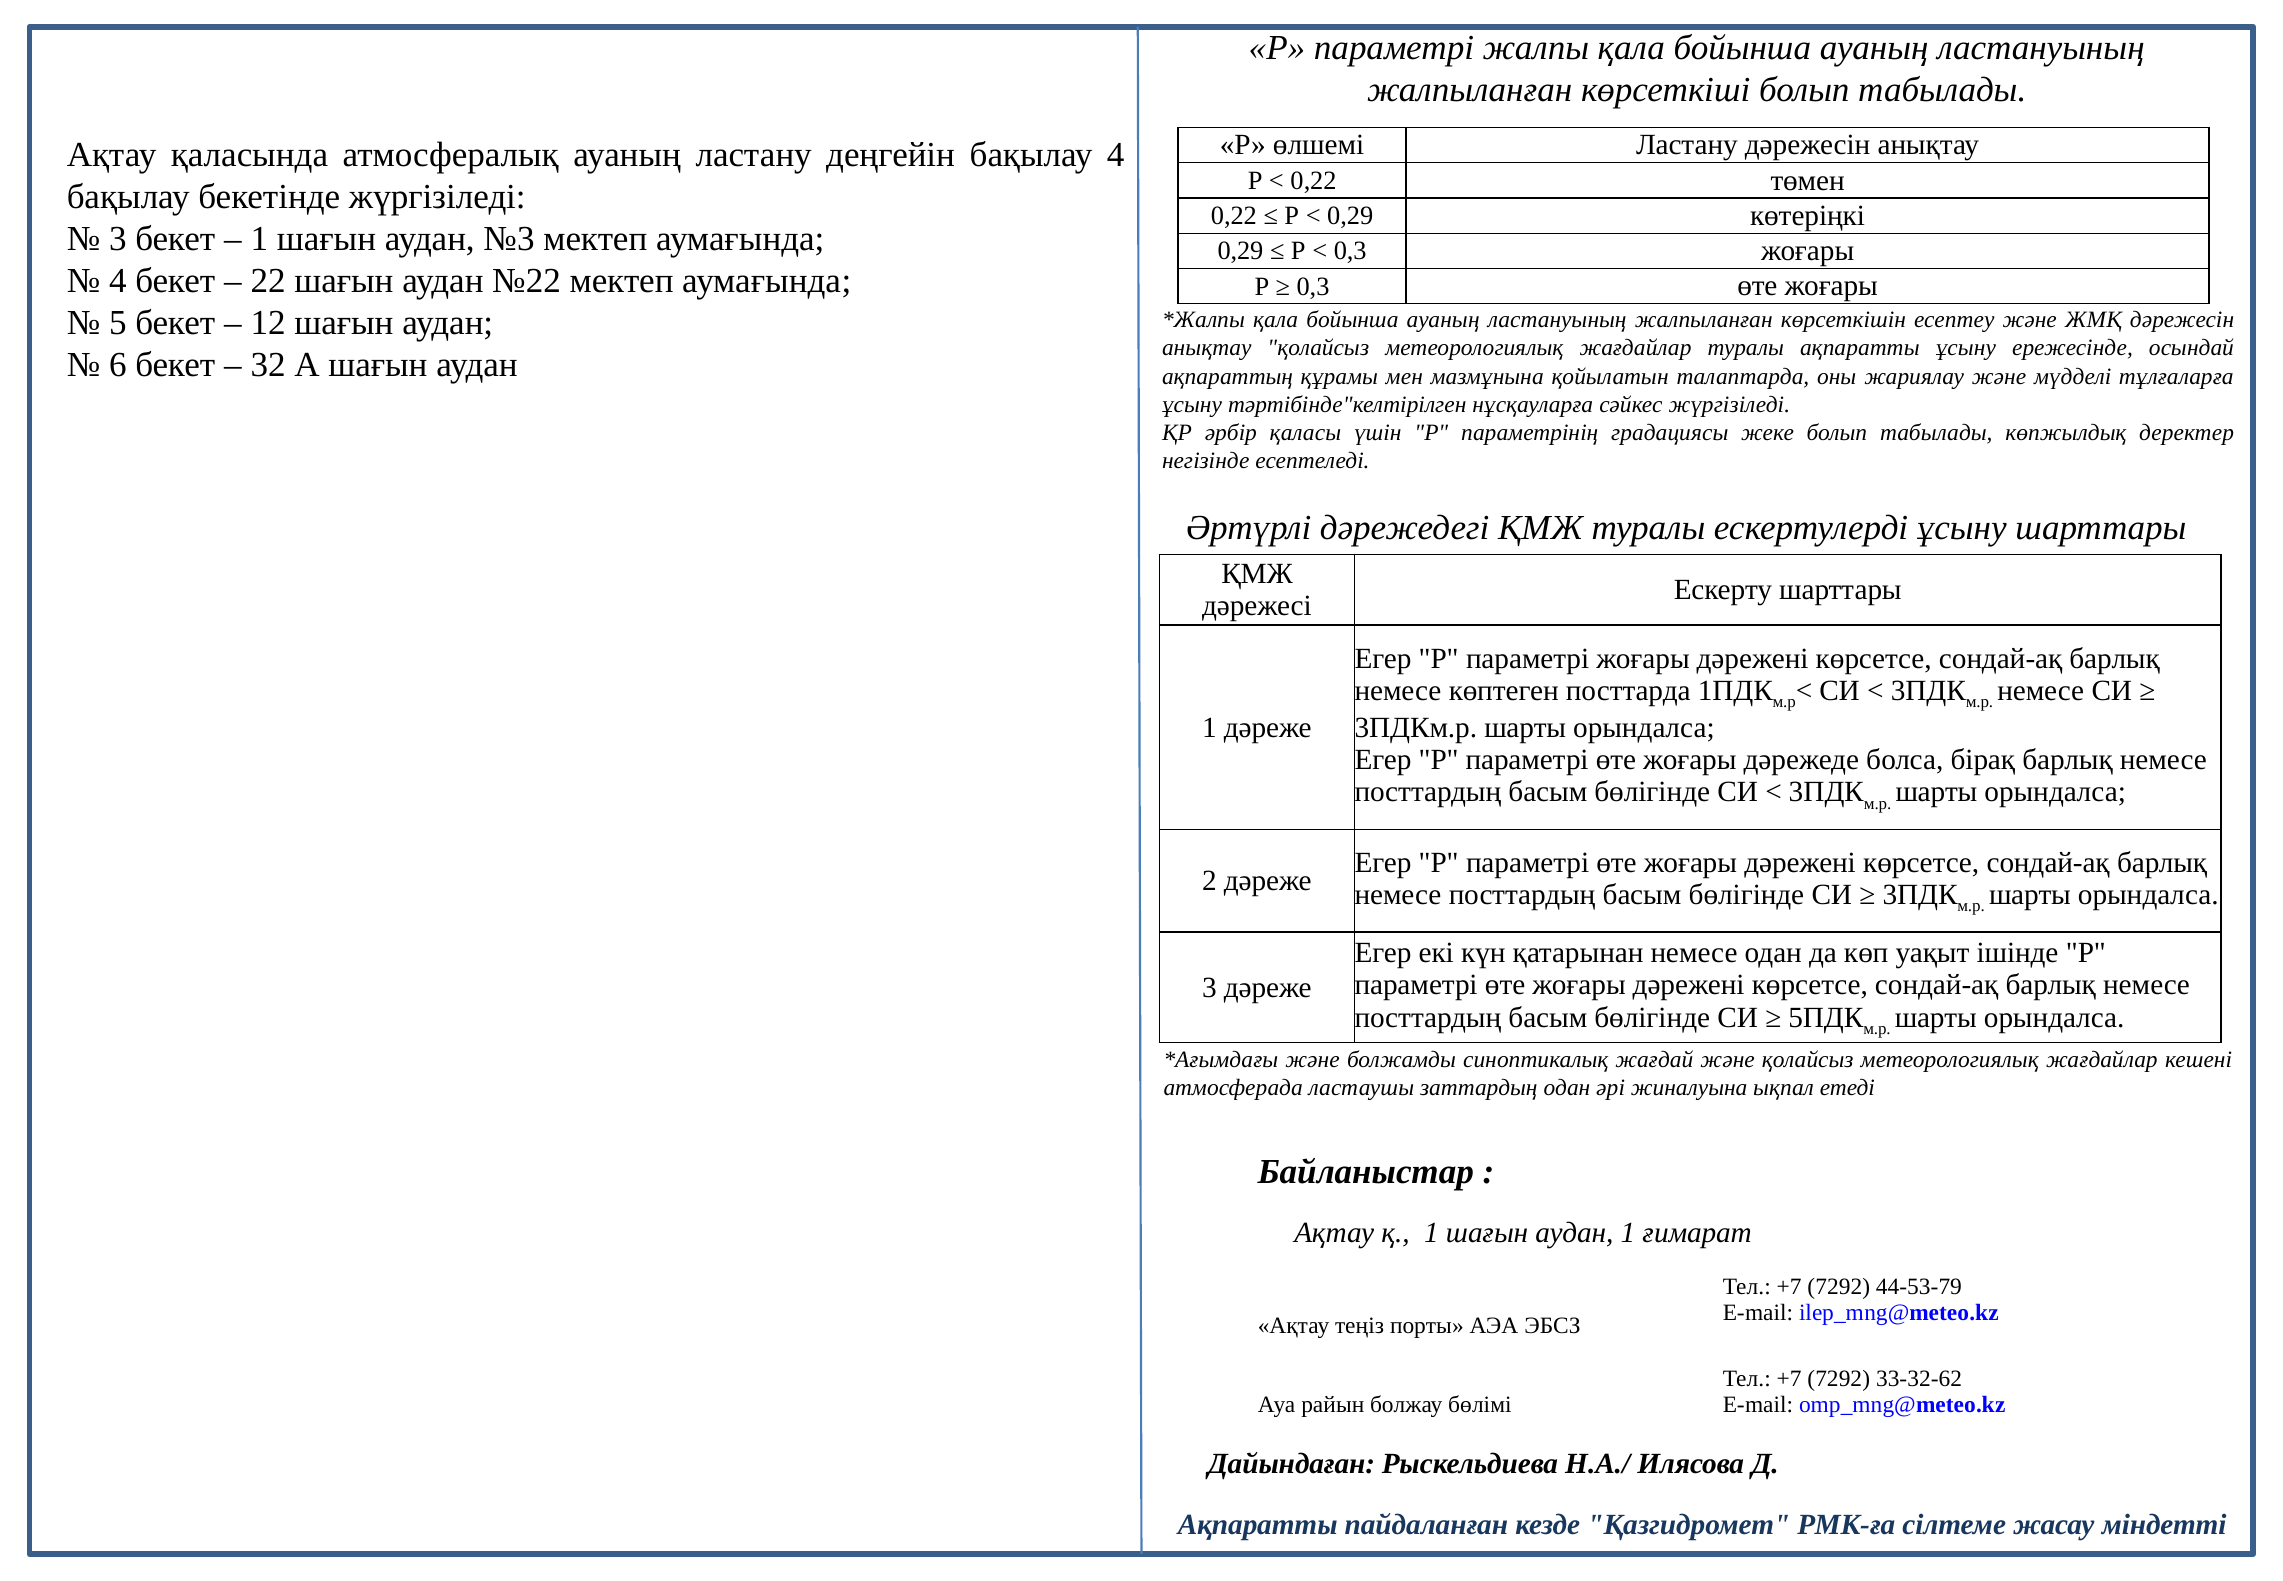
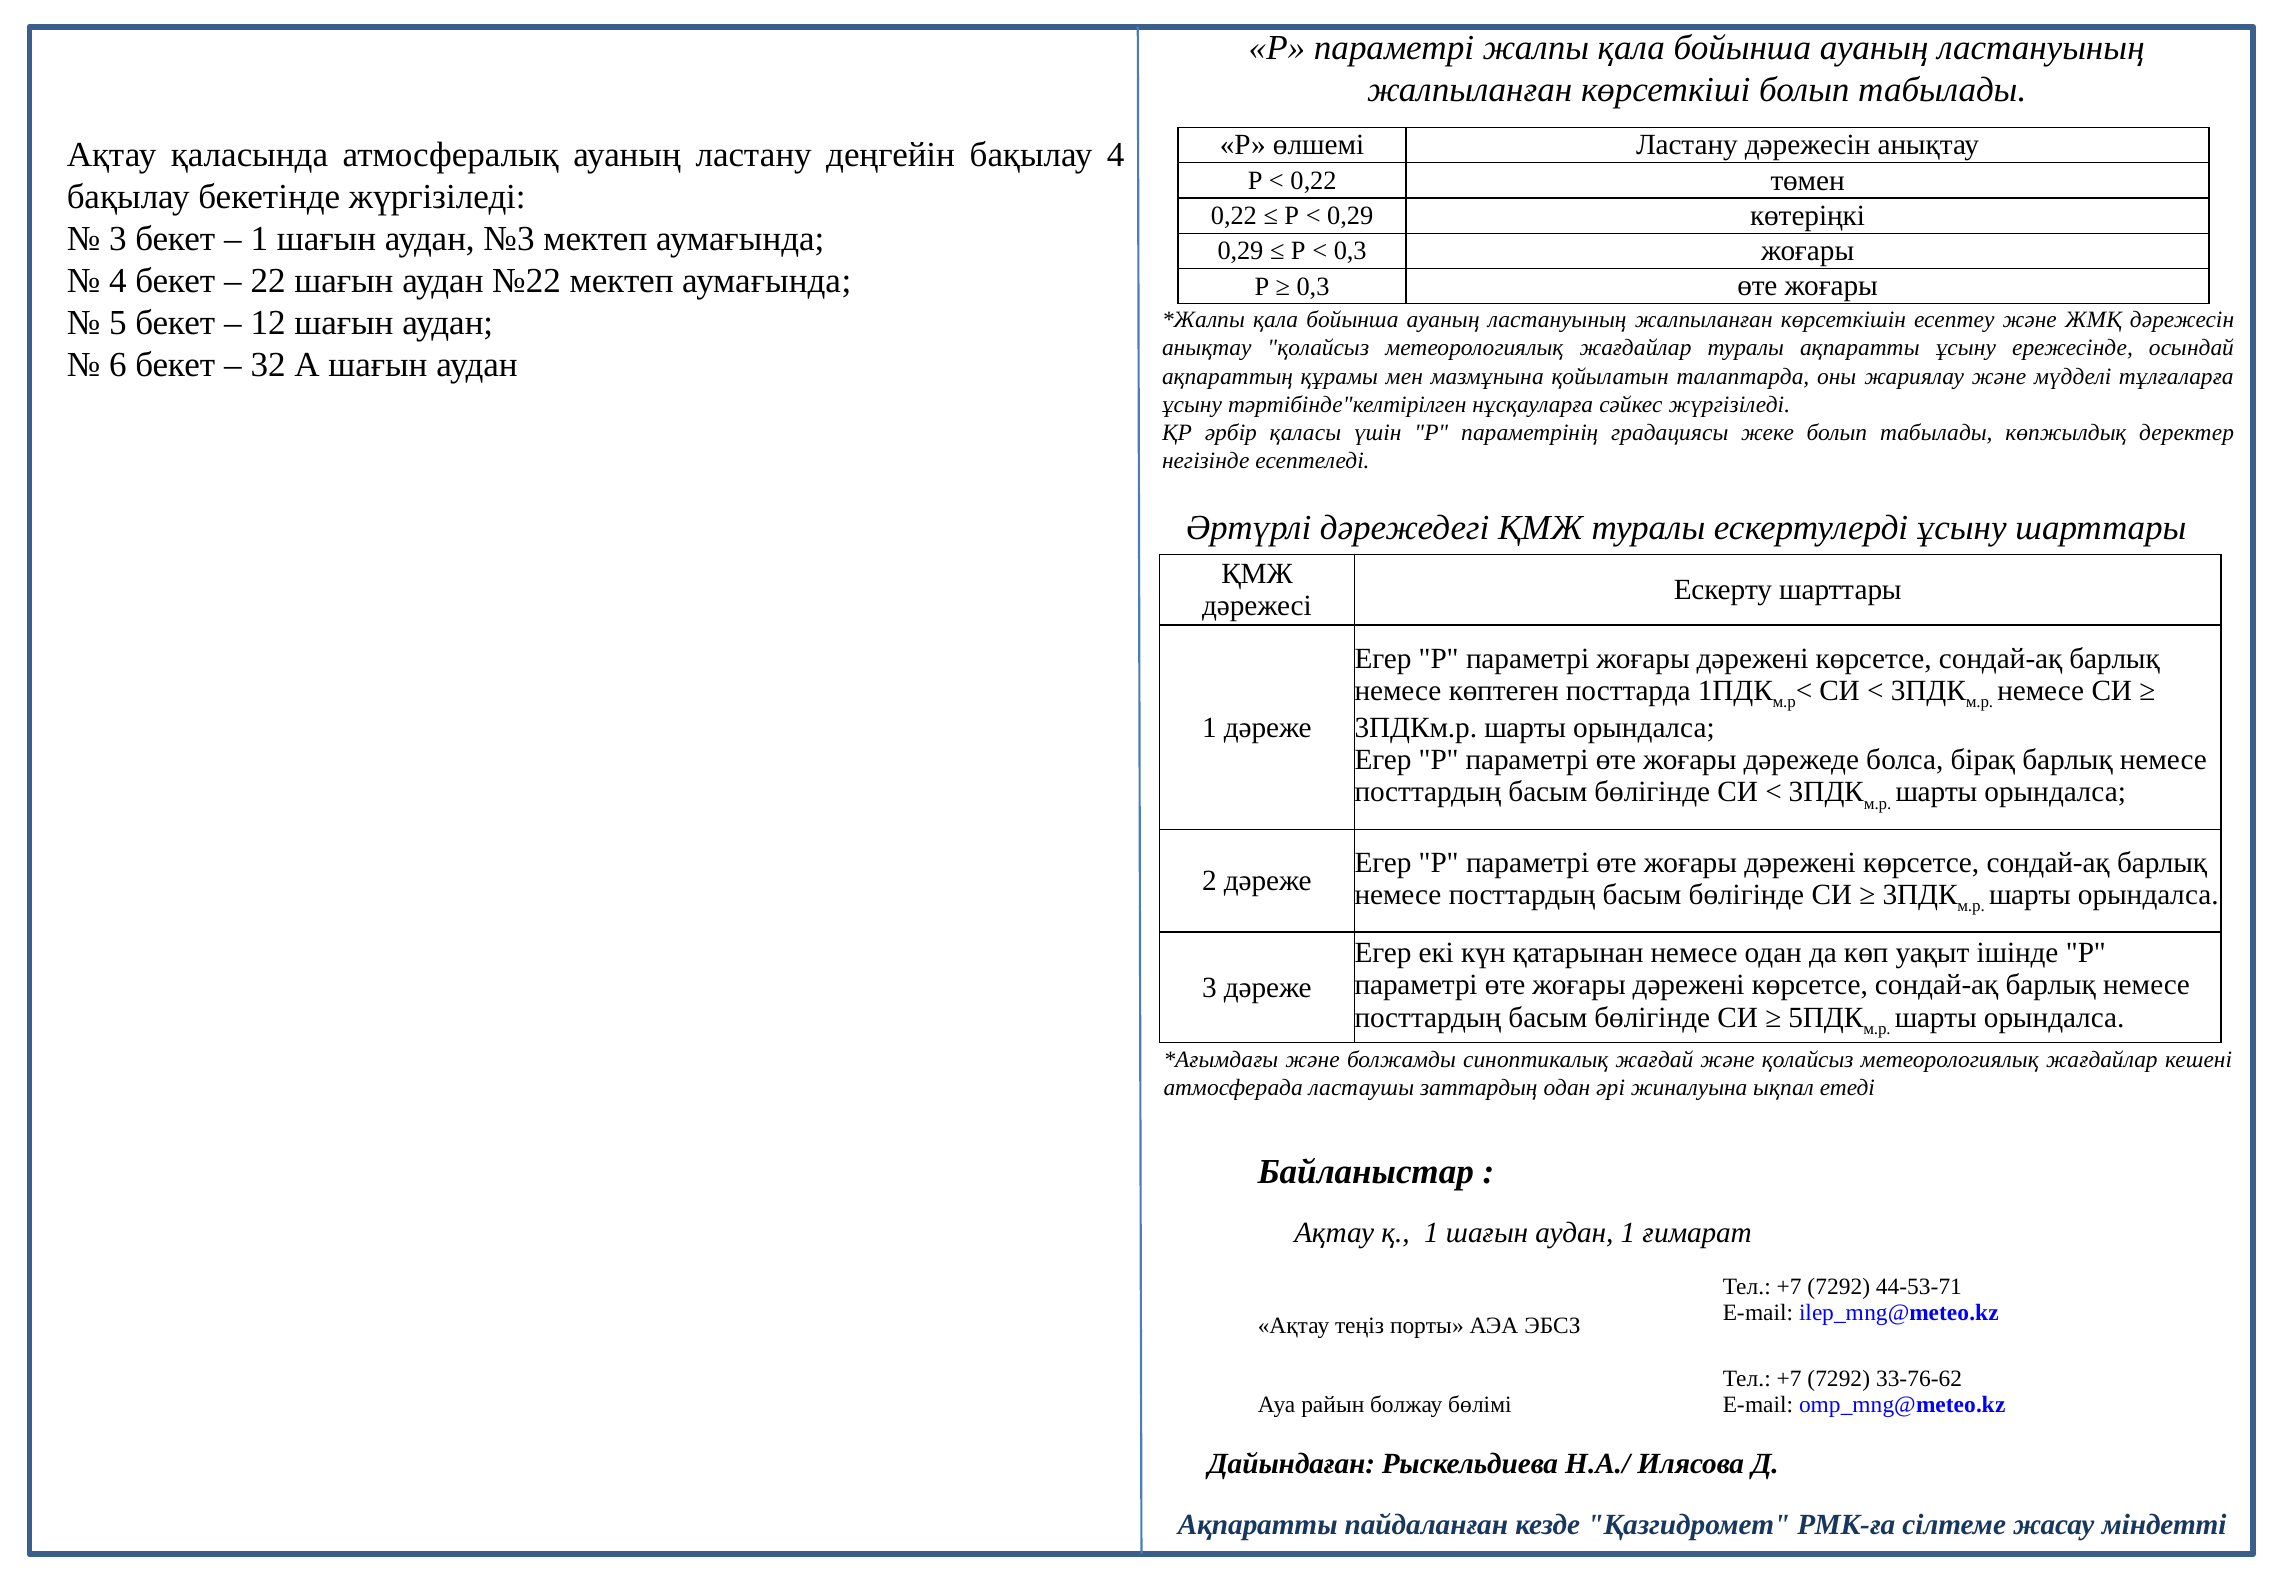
44-53-79: 44-53-79 -> 44-53-71
33-32-62: 33-32-62 -> 33-76-62
